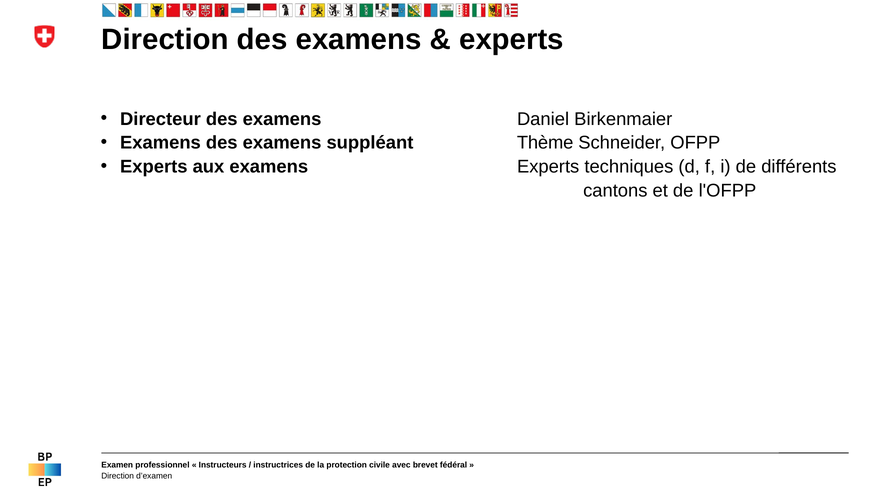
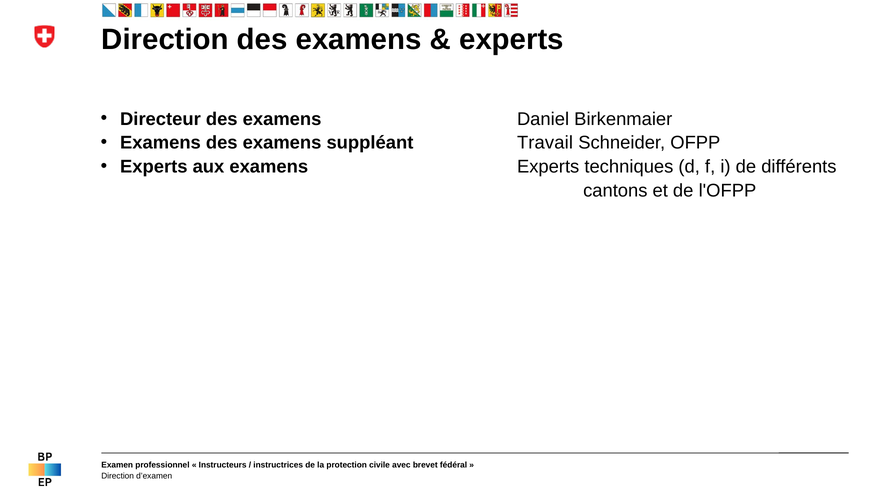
Thème: Thème -> Travail
